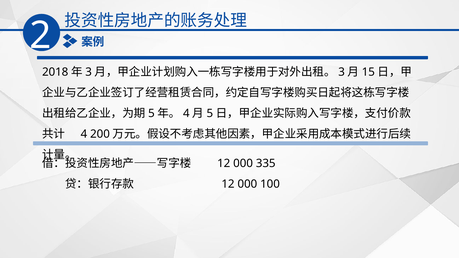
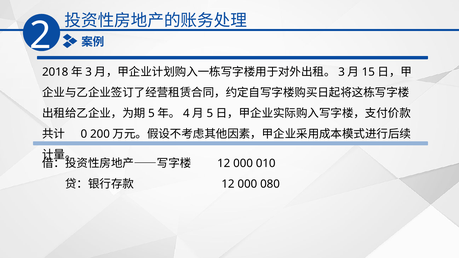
4: 4 -> 0
335: 335 -> 010
100: 100 -> 080
